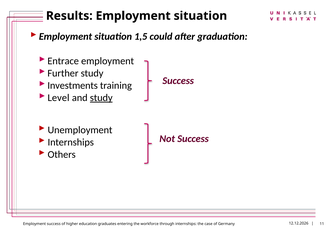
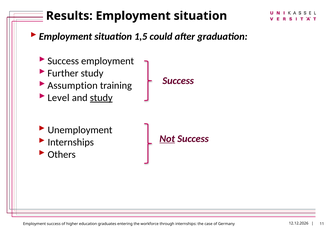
Entrace at (63, 61): Entrace -> Success
Investments: Investments -> Assumption
Not underline: none -> present
